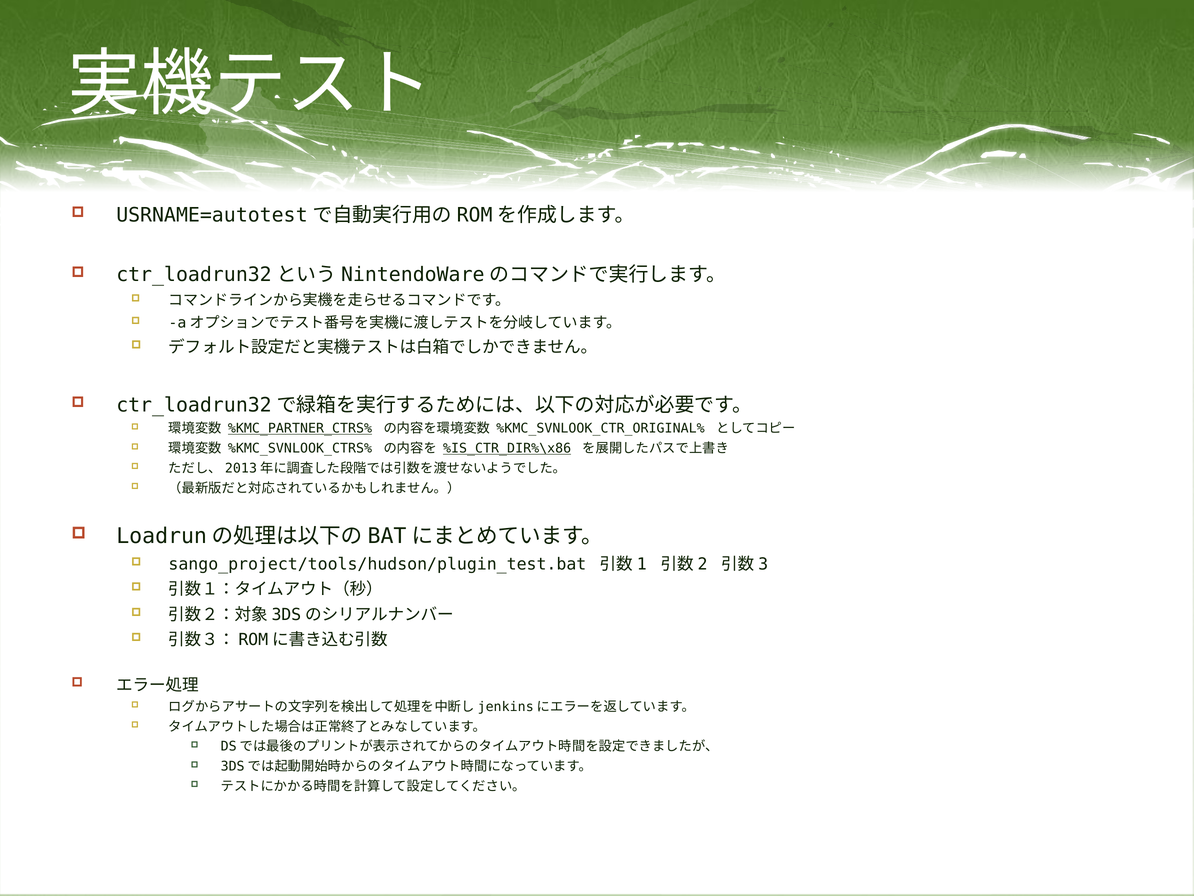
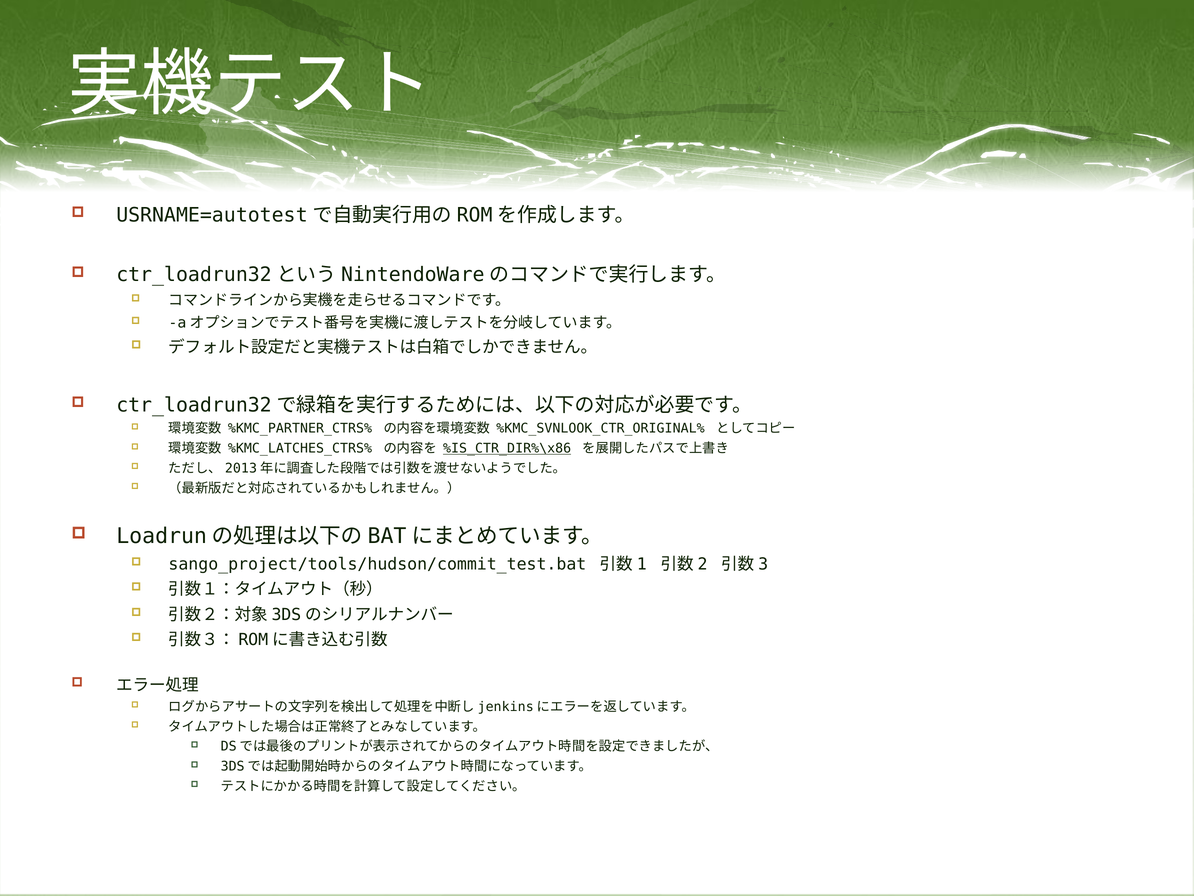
%KMC_PARTNER_CTRS% underline: present -> none
%KMC_SVNLOOK_CTRS%: %KMC_SVNLOOK_CTRS% -> %KMC_LATCHES_CTRS%
sango_project/tools/hudson/plugin_test.bat: sango_project/tools/hudson/plugin_test.bat -> sango_project/tools/hudson/commit_test.bat
